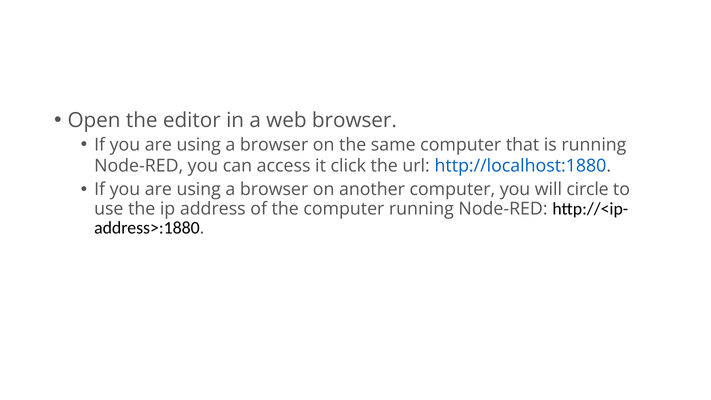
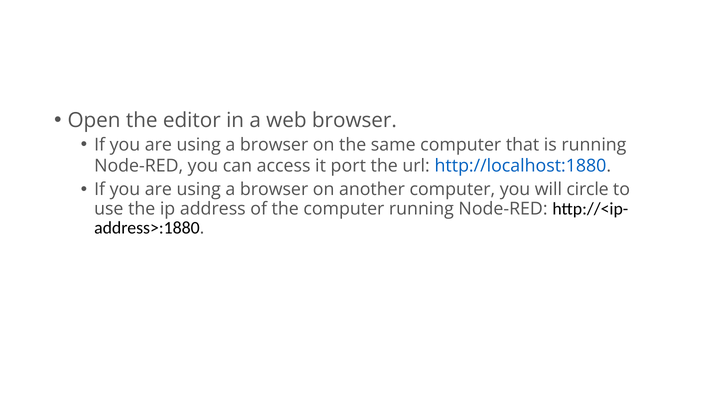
click: click -> port
